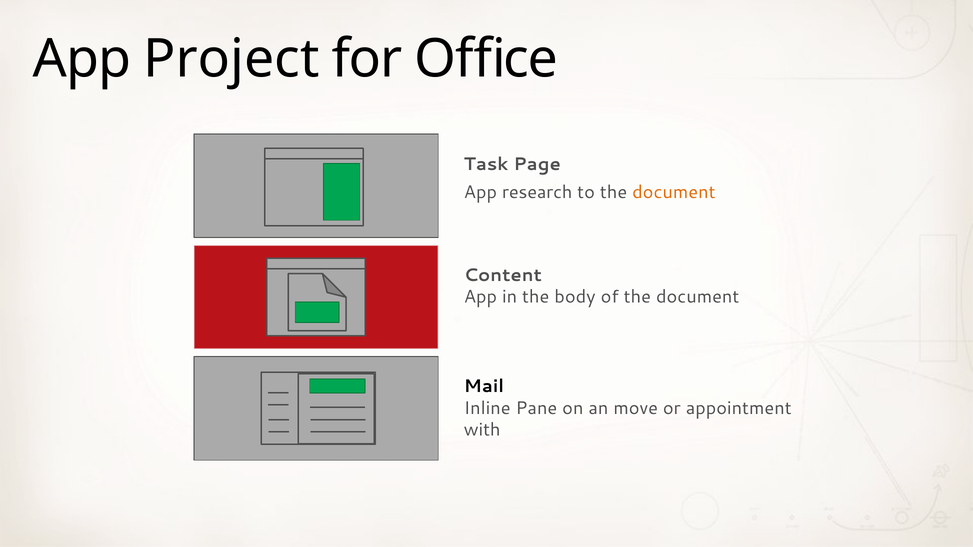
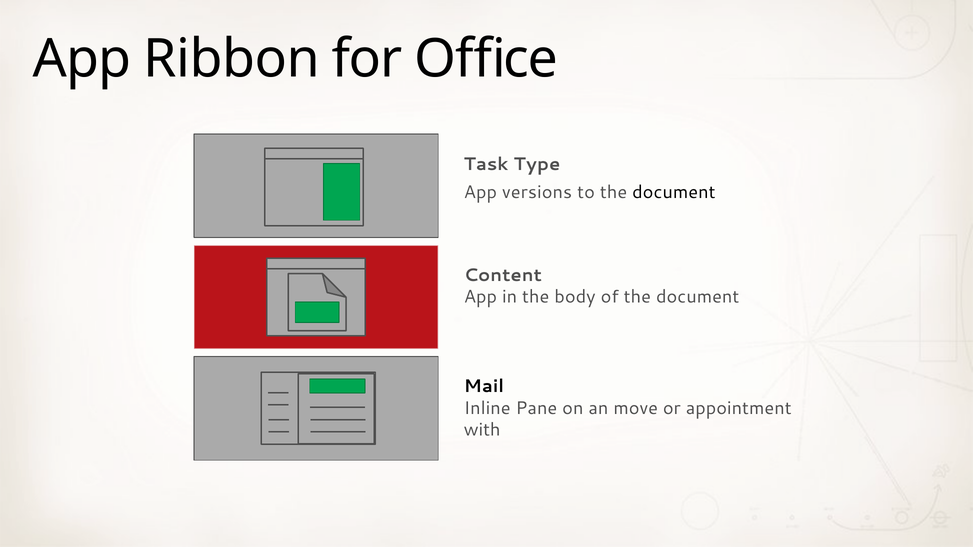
Project: Project -> Ribbon
Page: Page -> Type
research: research -> versions
document at (674, 192) colour: orange -> black
